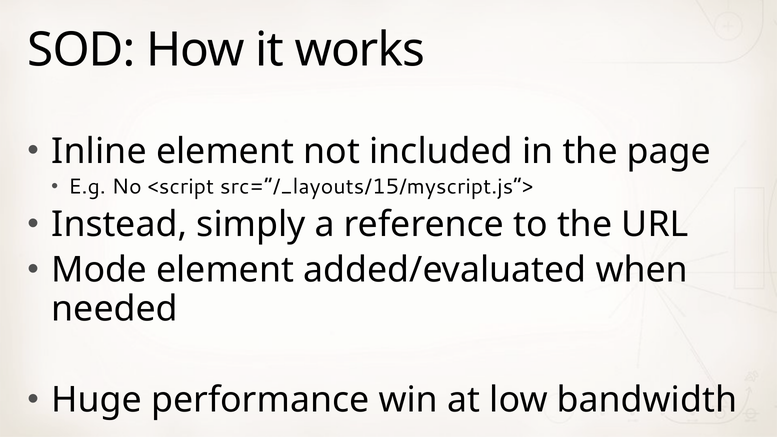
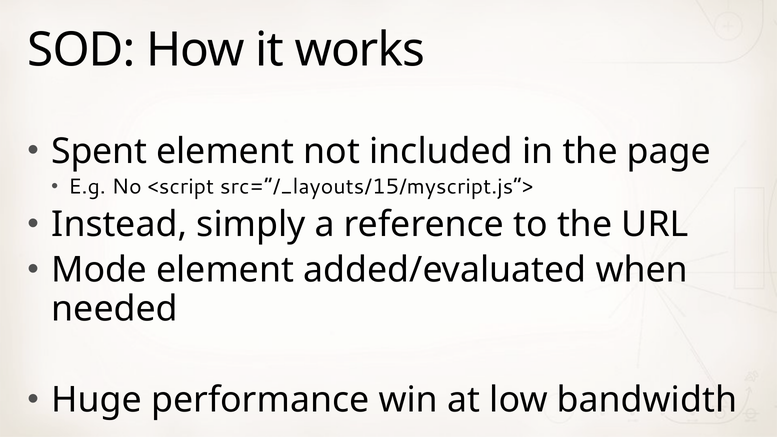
Inline: Inline -> Spent
